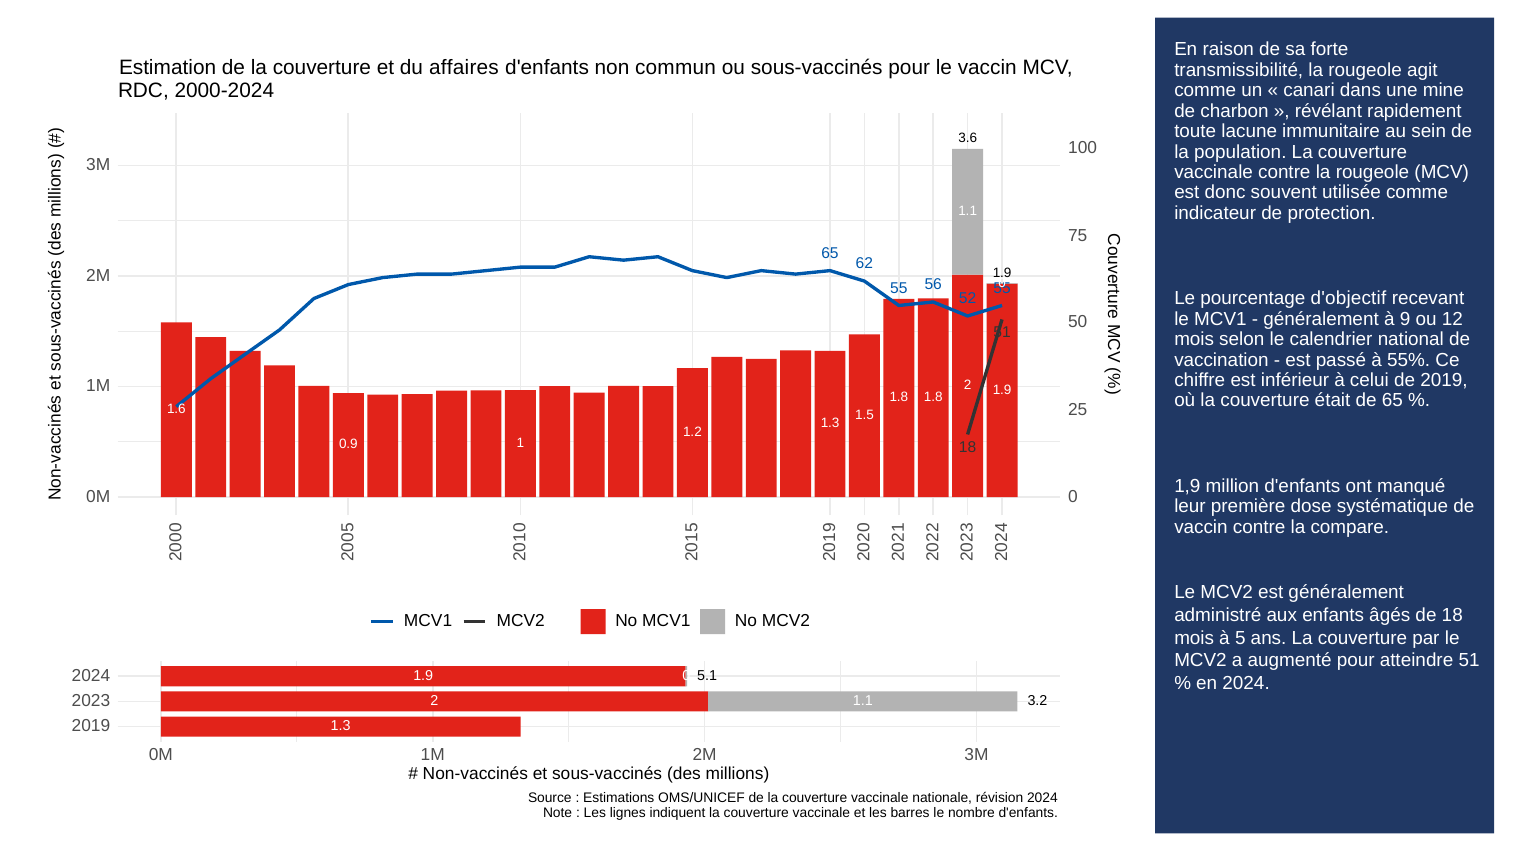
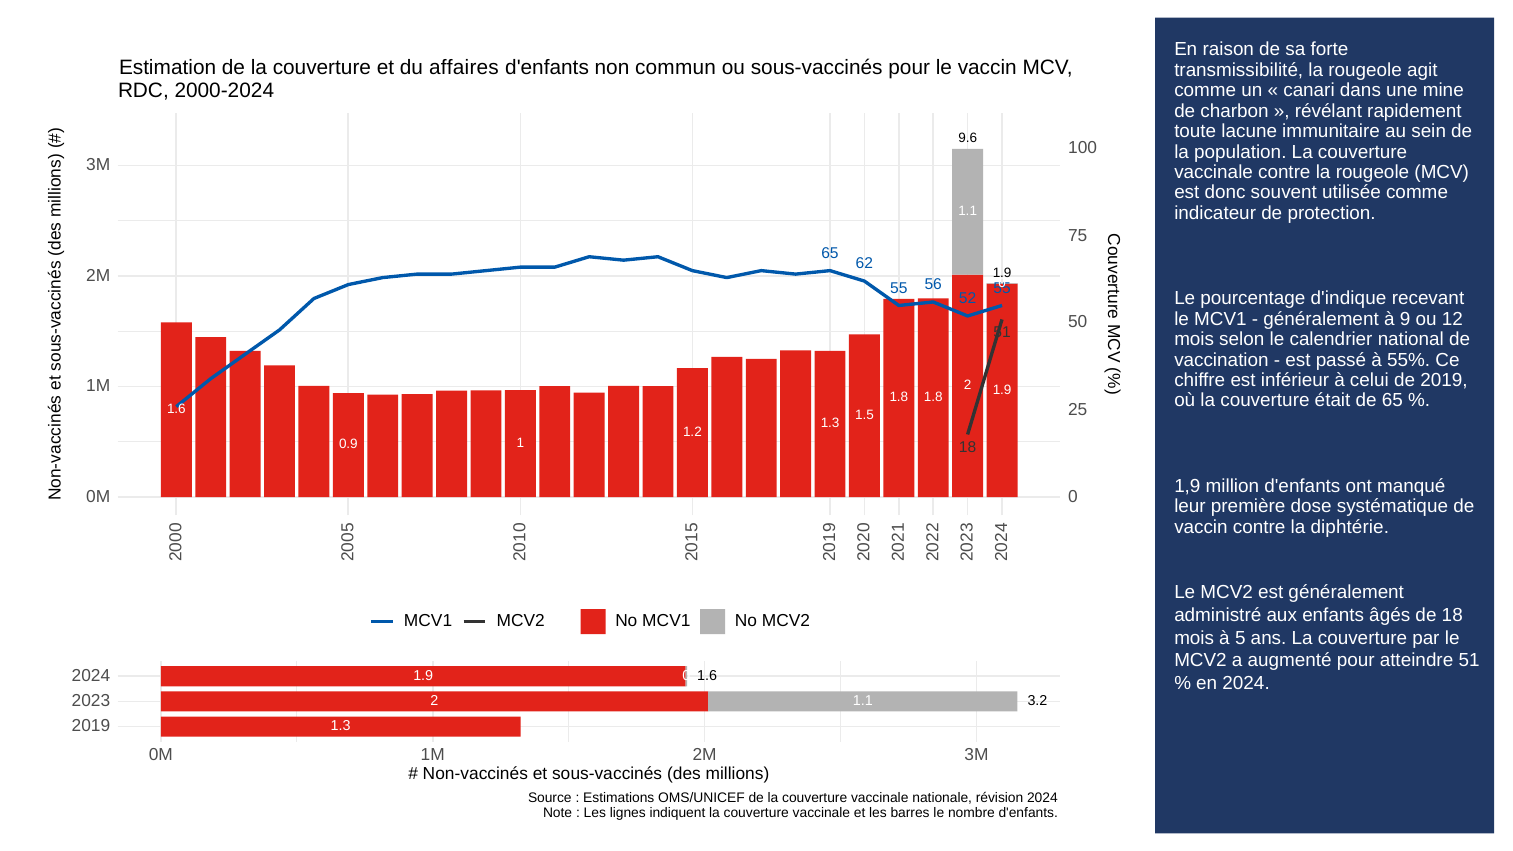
3.6: 3.6 -> 9.6
d'objectif: d'objectif -> d'indique
compare: compare -> diphtérie
5.1 at (707, 676): 5.1 -> 1.6
